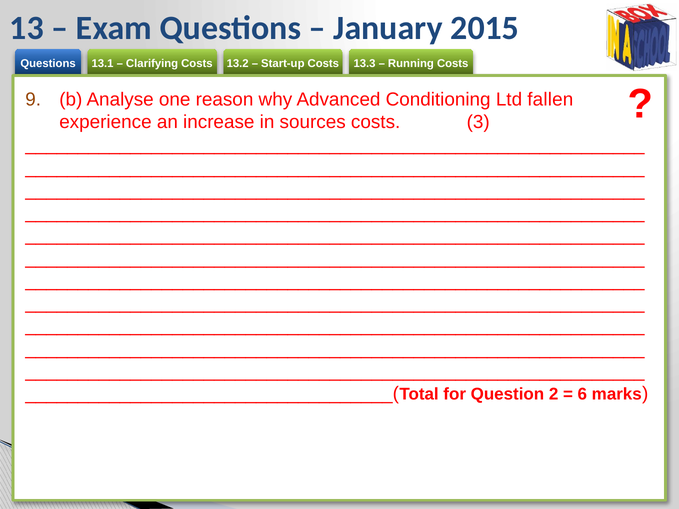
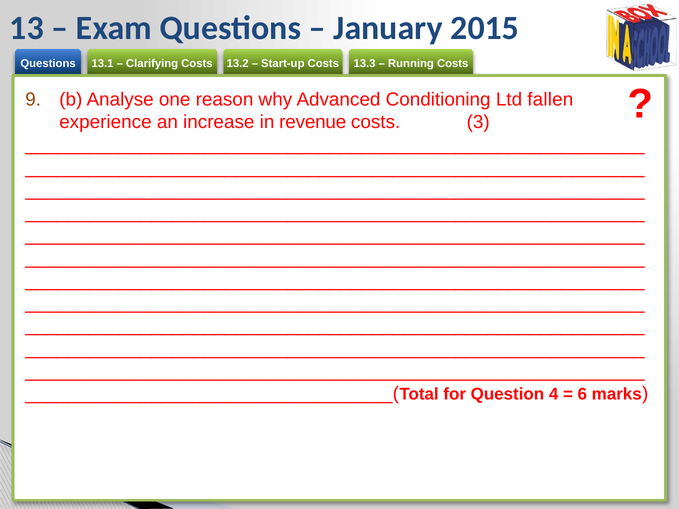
sources: sources -> revenue
2: 2 -> 4
